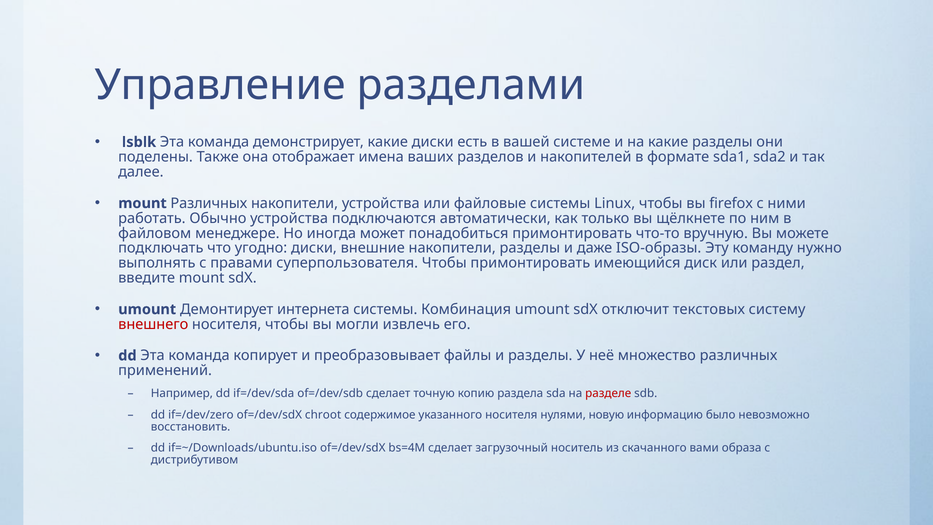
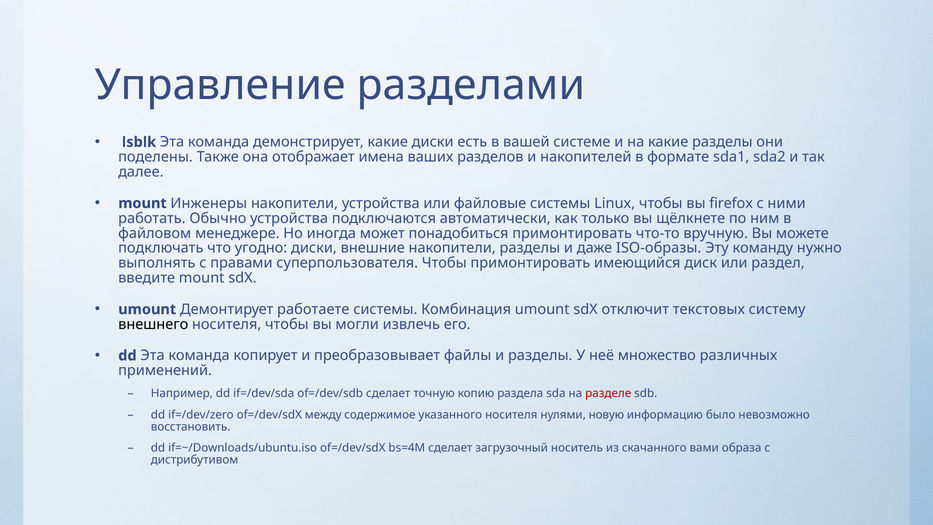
mount Различных: Различных -> Инженеры
интернета: интернета -> работаете
внешнего colour: red -> black
chroot: chroot -> между
